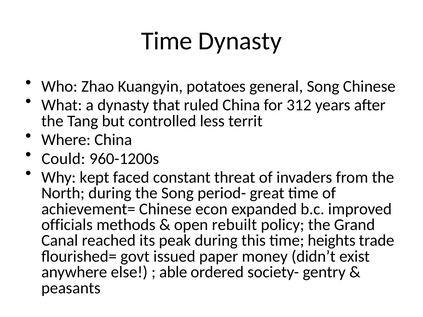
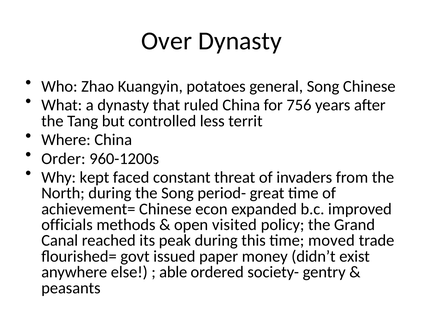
Time at (167, 41): Time -> Over
312: 312 -> 756
Could: Could -> Order
rebuilt: rebuilt -> visited
heights: heights -> moved
